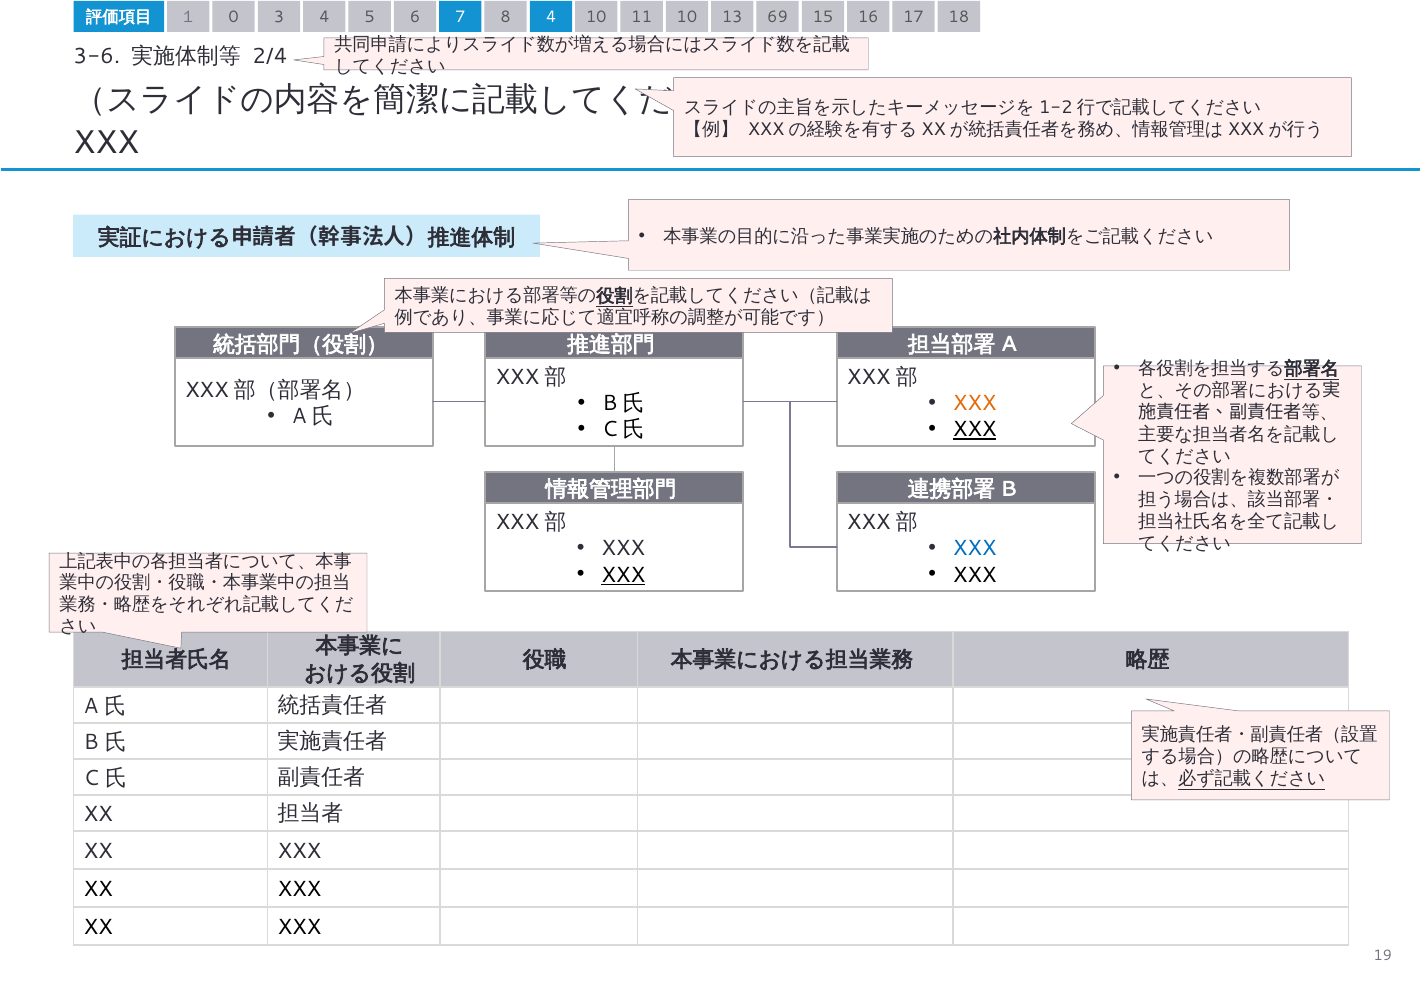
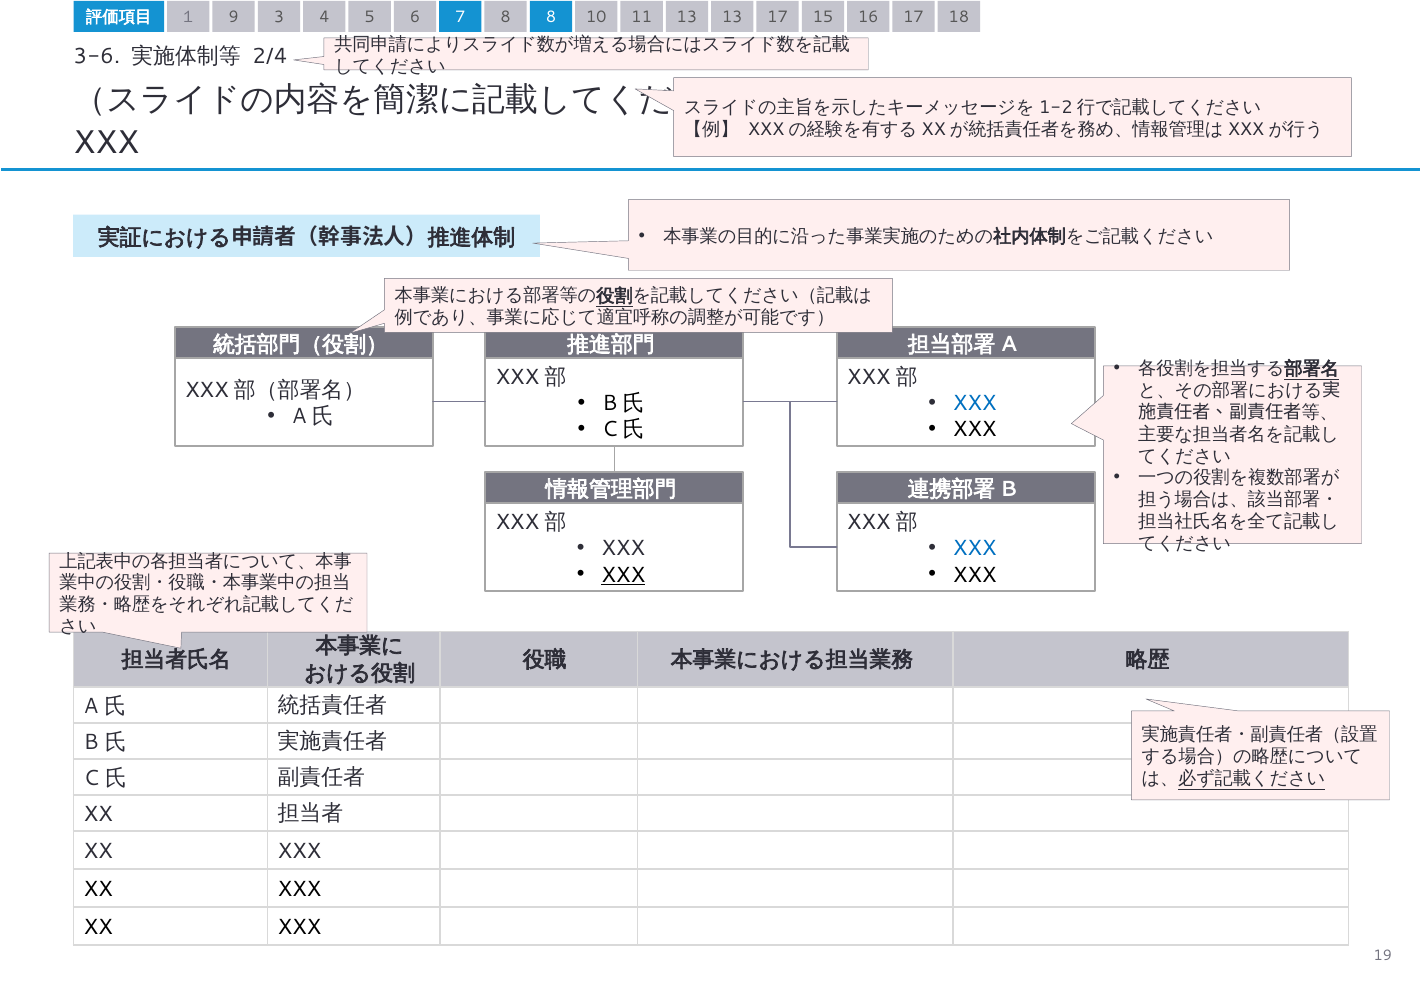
0: 0 -> 9
8 4: 4 -> 8
11 10: 10 -> 13
13 69: 69 -> 17
XXX at (975, 403) colour: orange -> blue
XXX at (975, 429) underline: present -> none
